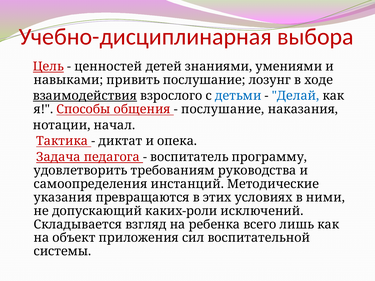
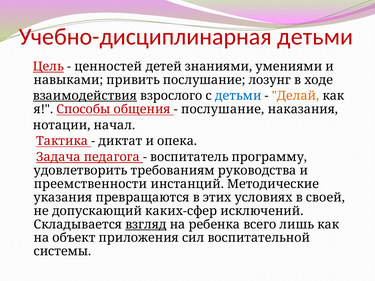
Учебно-дисциплинарная выбора: выбора -> детьми
Делай colour: blue -> orange
самоопределения: самоопределения -> преемственности
ними: ними -> своей
каких-роли: каких-роли -> каких-сфер
взгляд underline: none -> present
